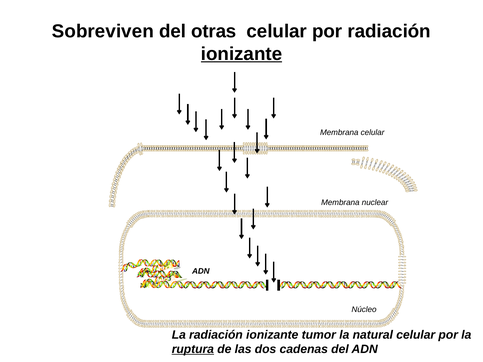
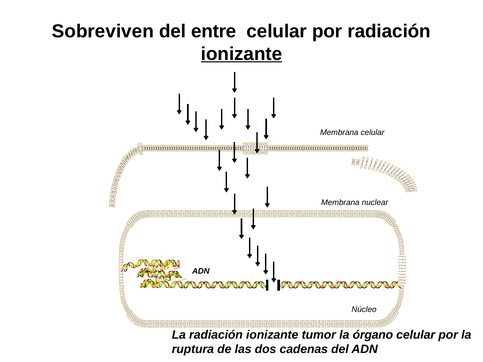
otras: otras -> entre
natural: natural -> órgano
ruptura underline: present -> none
